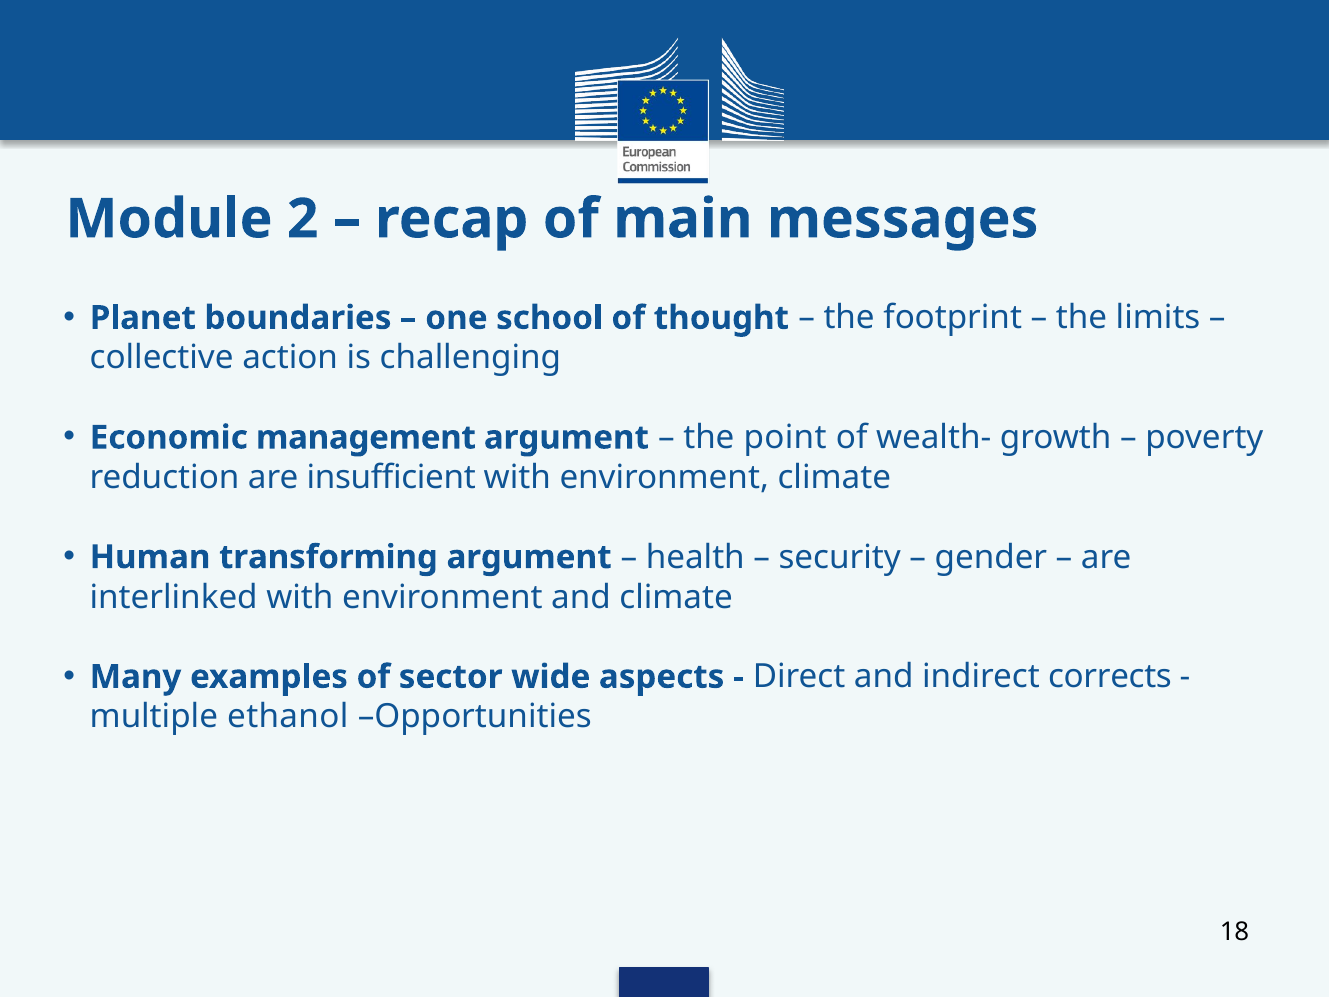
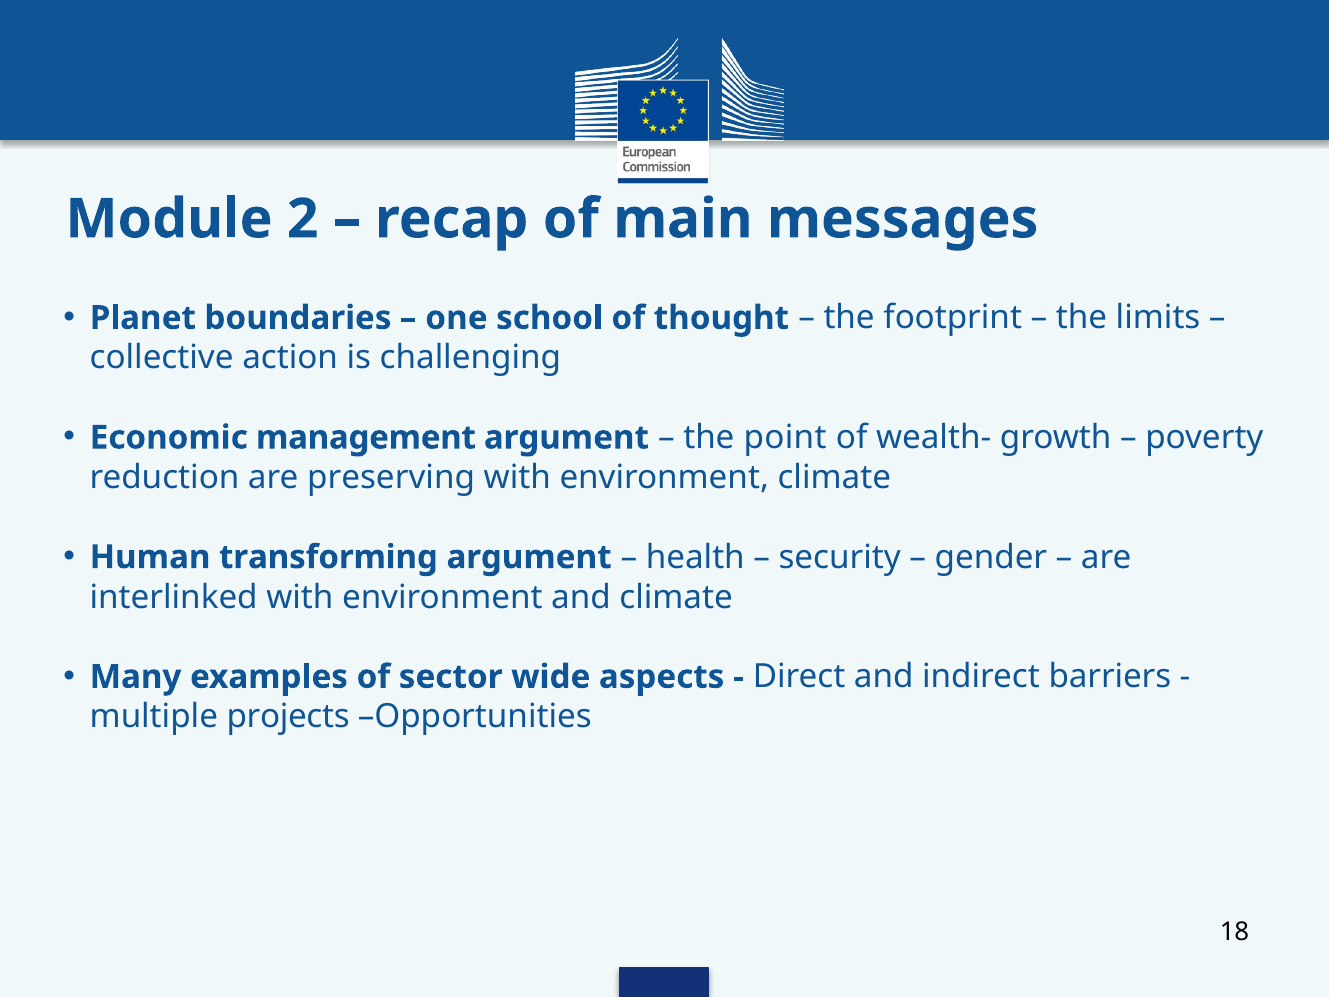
insufficient: insufficient -> preserving
corrects: corrects -> barriers
ethanol: ethanol -> projects
